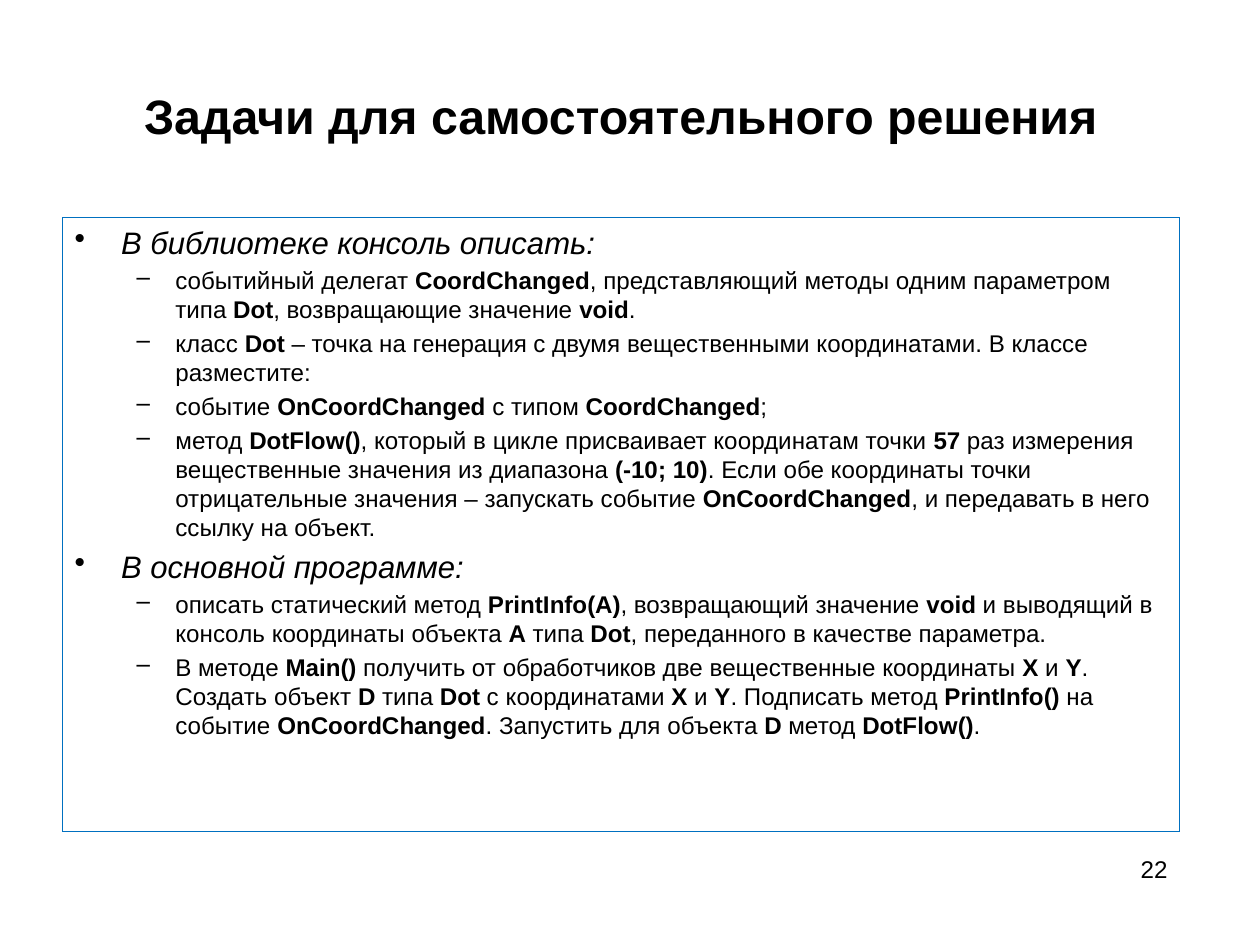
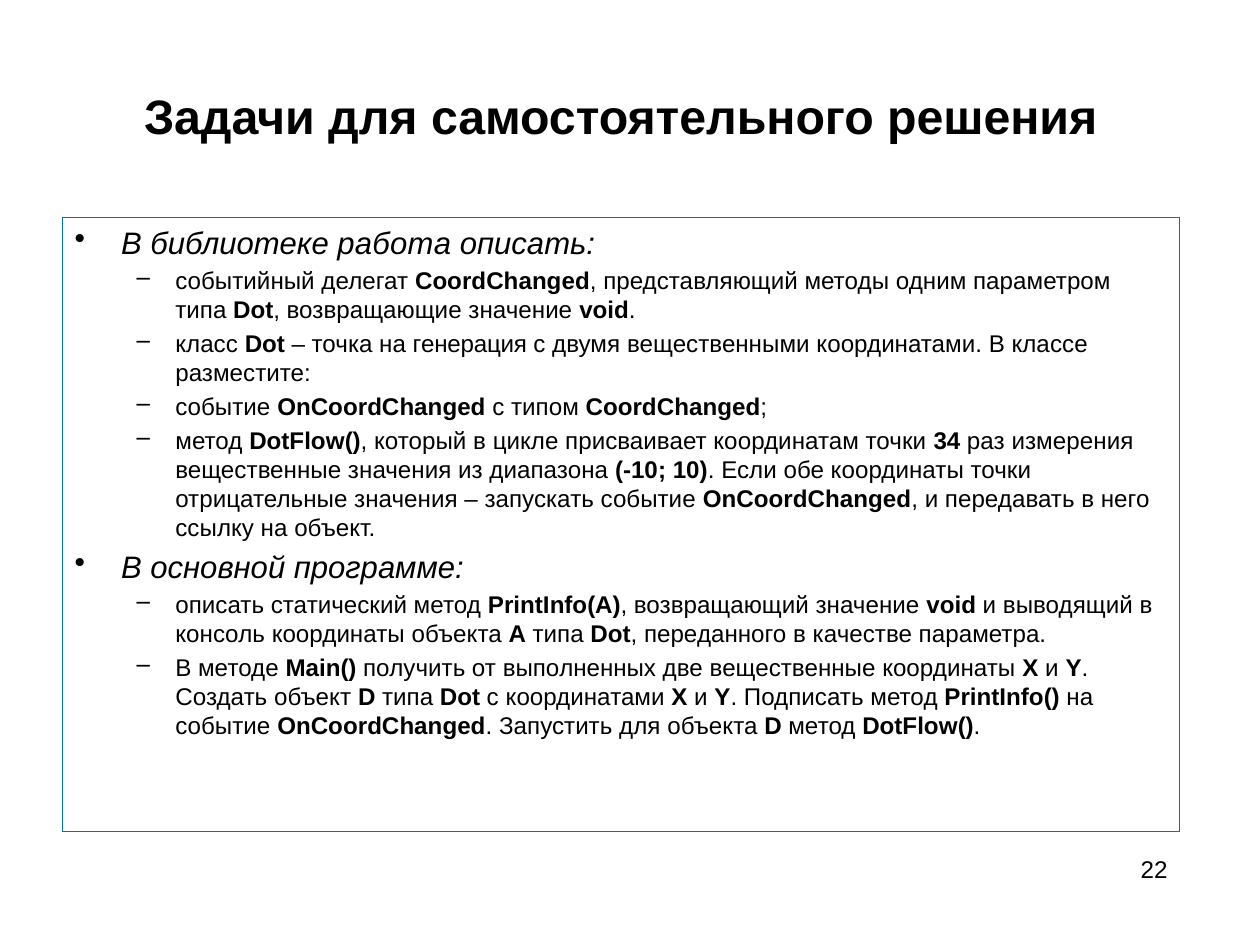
библиотеке консоль: консоль -> работа
57: 57 -> 34
обработчиков: обработчиков -> выполненных
